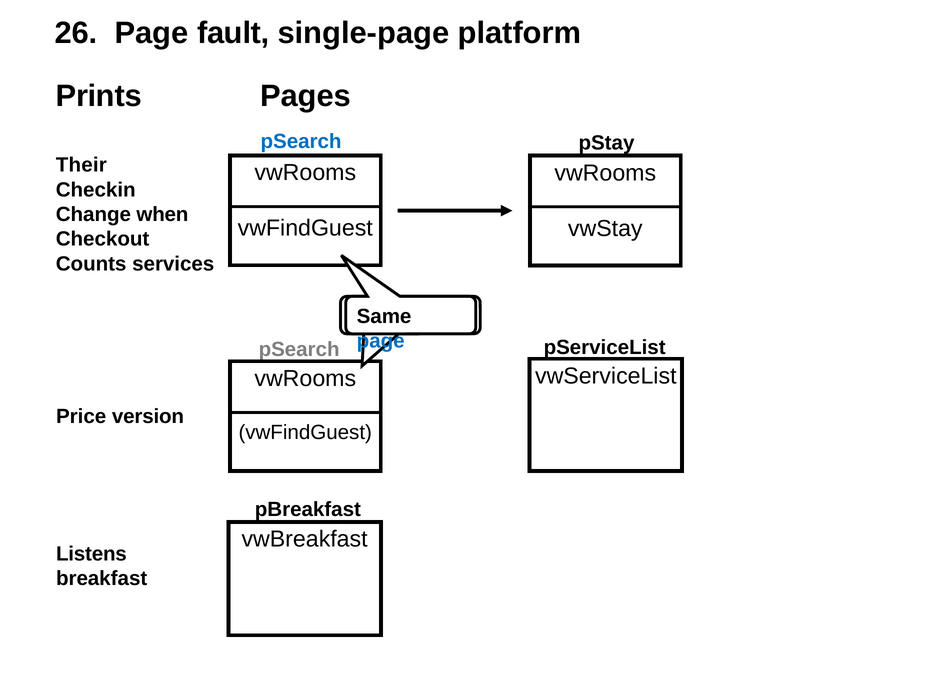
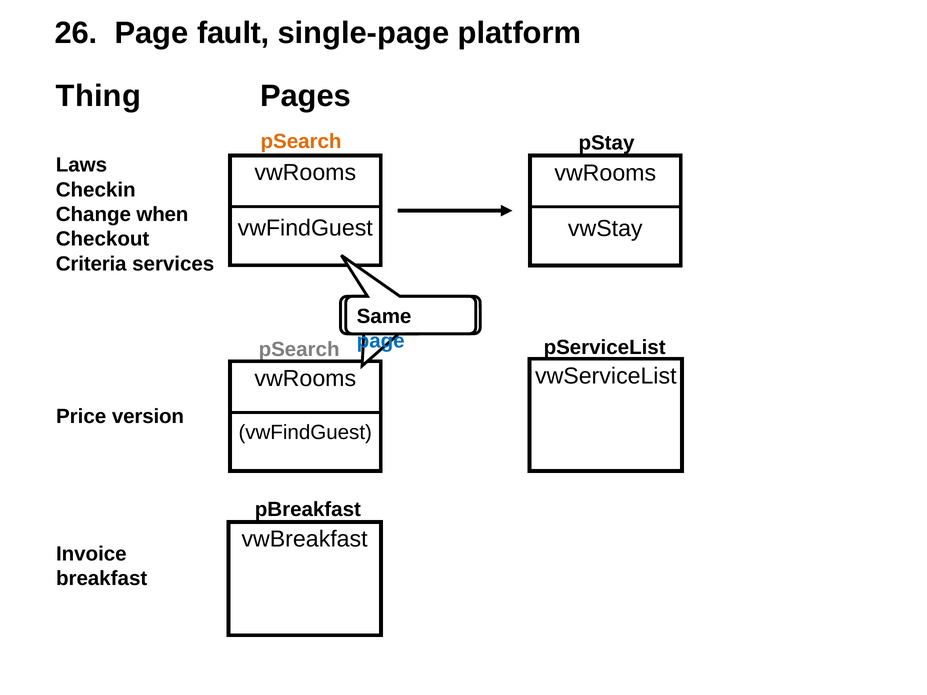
Prints: Prints -> Thing
pSearch at (301, 141) colour: blue -> orange
Their: Their -> Laws
Counts: Counts -> Criteria
Listens: Listens -> Invoice
